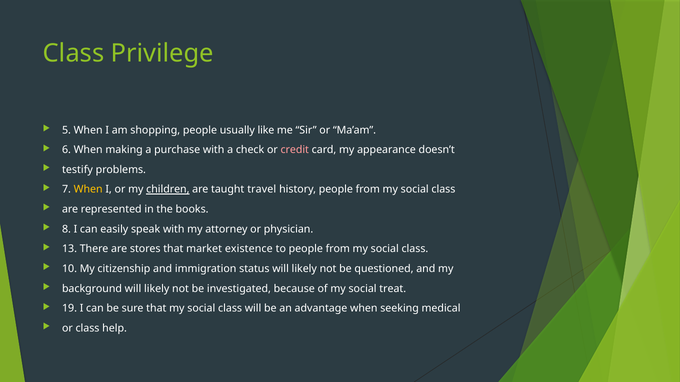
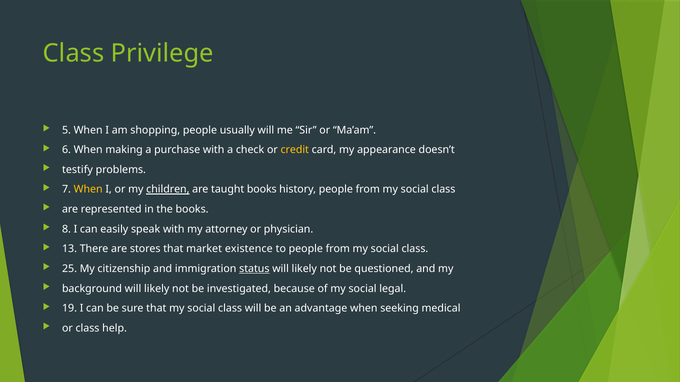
usually like: like -> will
credit colour: pink -> yellow
taught travel: travel -> books
10: 10 -> 25
status underline: none -> present
treat: treat -> legal
